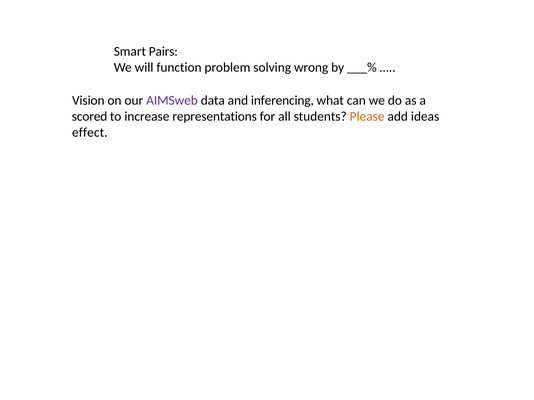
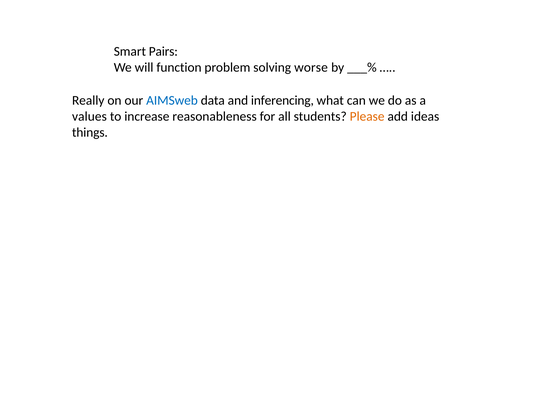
wrong: wrong -> worse
Vision: Vision -> Really
AIMSweb colour: purple -> blue
scored: scored -> values
representations: representations -> reasonableness
effect: effect -> things
